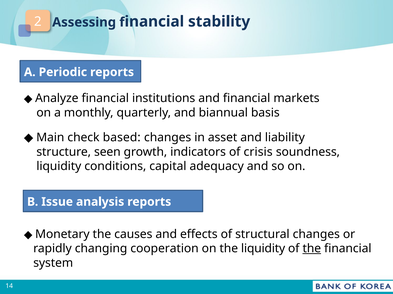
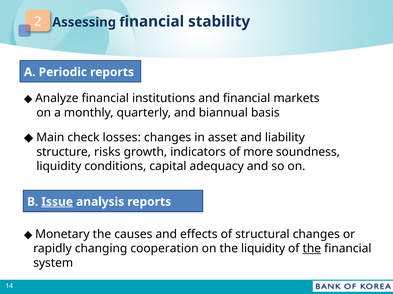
based: based -> losses
seen: seen -> risks
crisis: crisis -> more
Issue underline: none -> present
